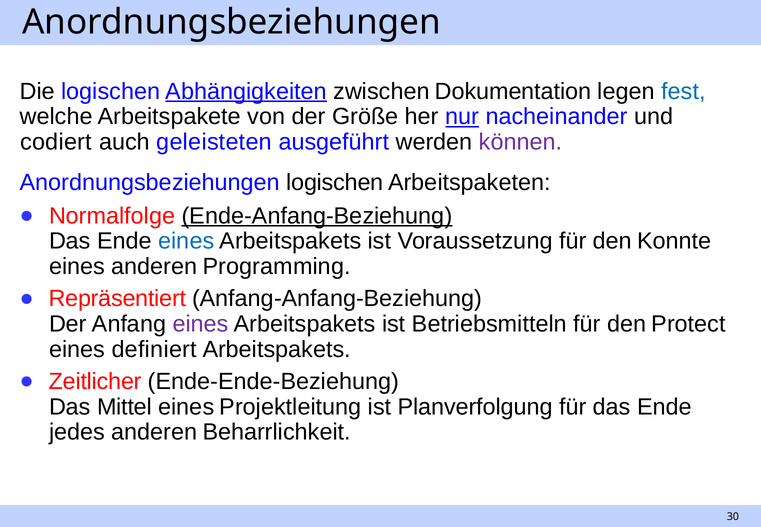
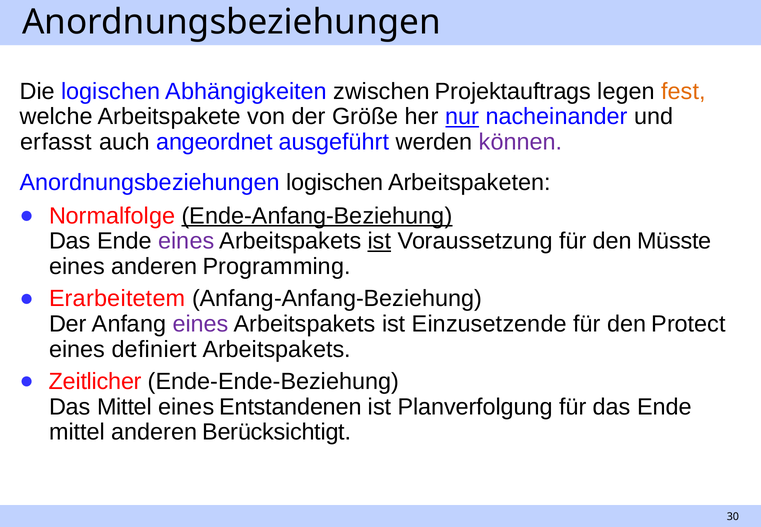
Abhängigkeiten underline: present -> none
Dokumentation: Dokumentation -> Projektauftrags
fest colour: blue -> orange
codiert: codiert -> erfasst
geleisteten: geleisteten -> angeordnet
eines at (186, 241) colour: blue -> purple
ist at (379, 241) underline: none -> present
Konnte: Konnte -> Müsste
Repräsentiert: Repräsentiert -> Erarbeitetem
Betriebsmitteln: Betriebsmitteln -> Einzusetzende
Projektleitung: Projektleitung -> Entstandenen
jedes at (77, 432): jedes -> mittel
Beharrlichkeit: Beharrlichkeit -> Berücksichtigt
